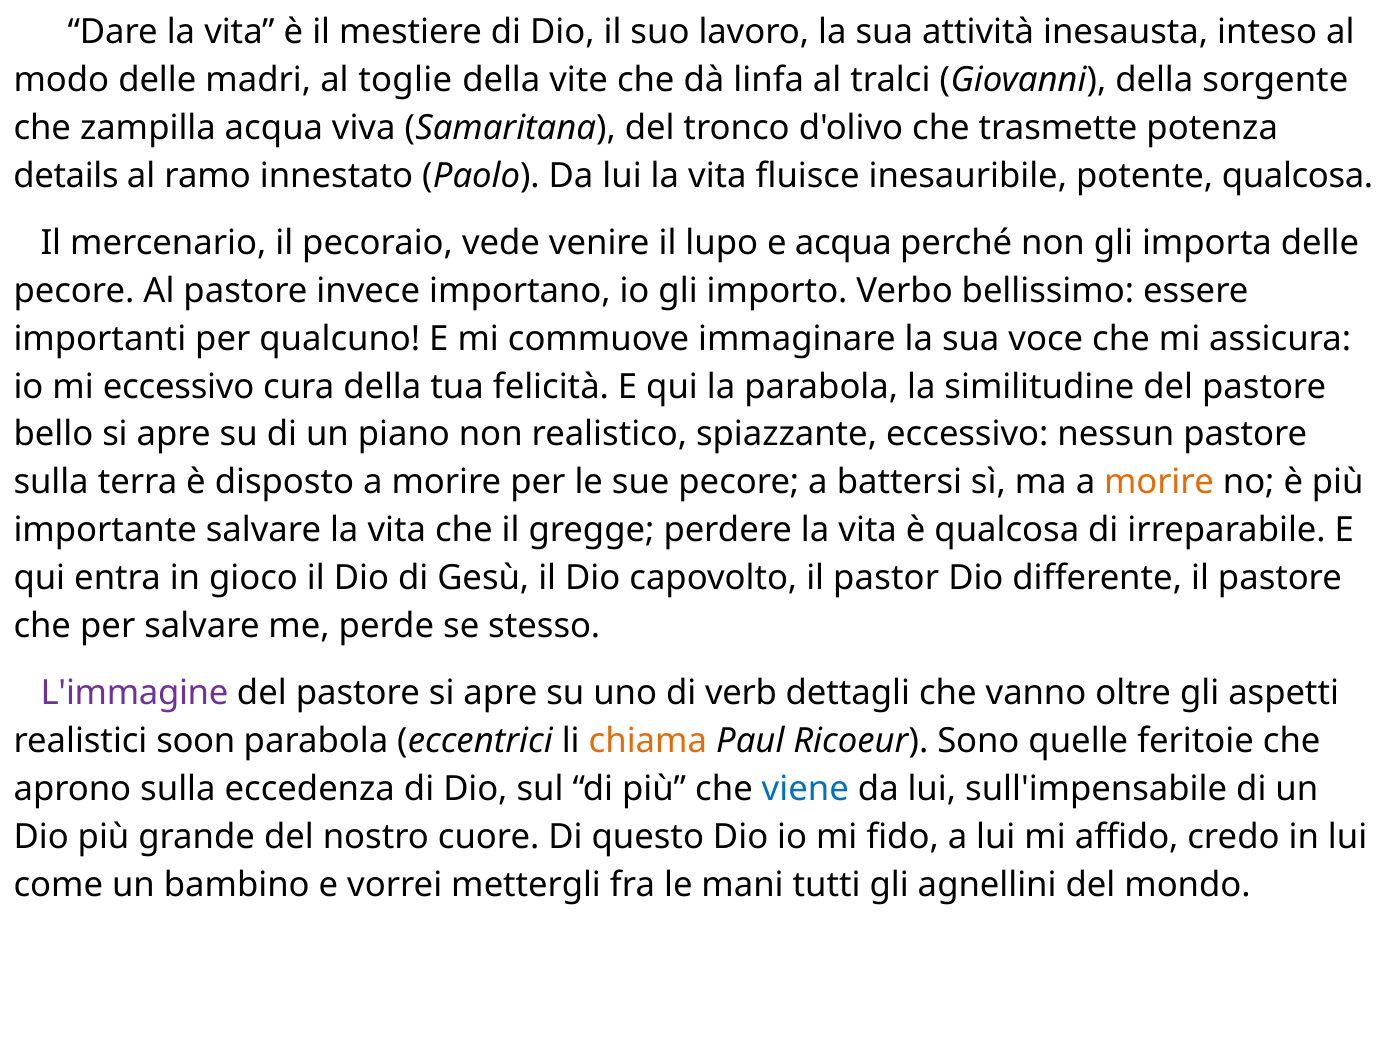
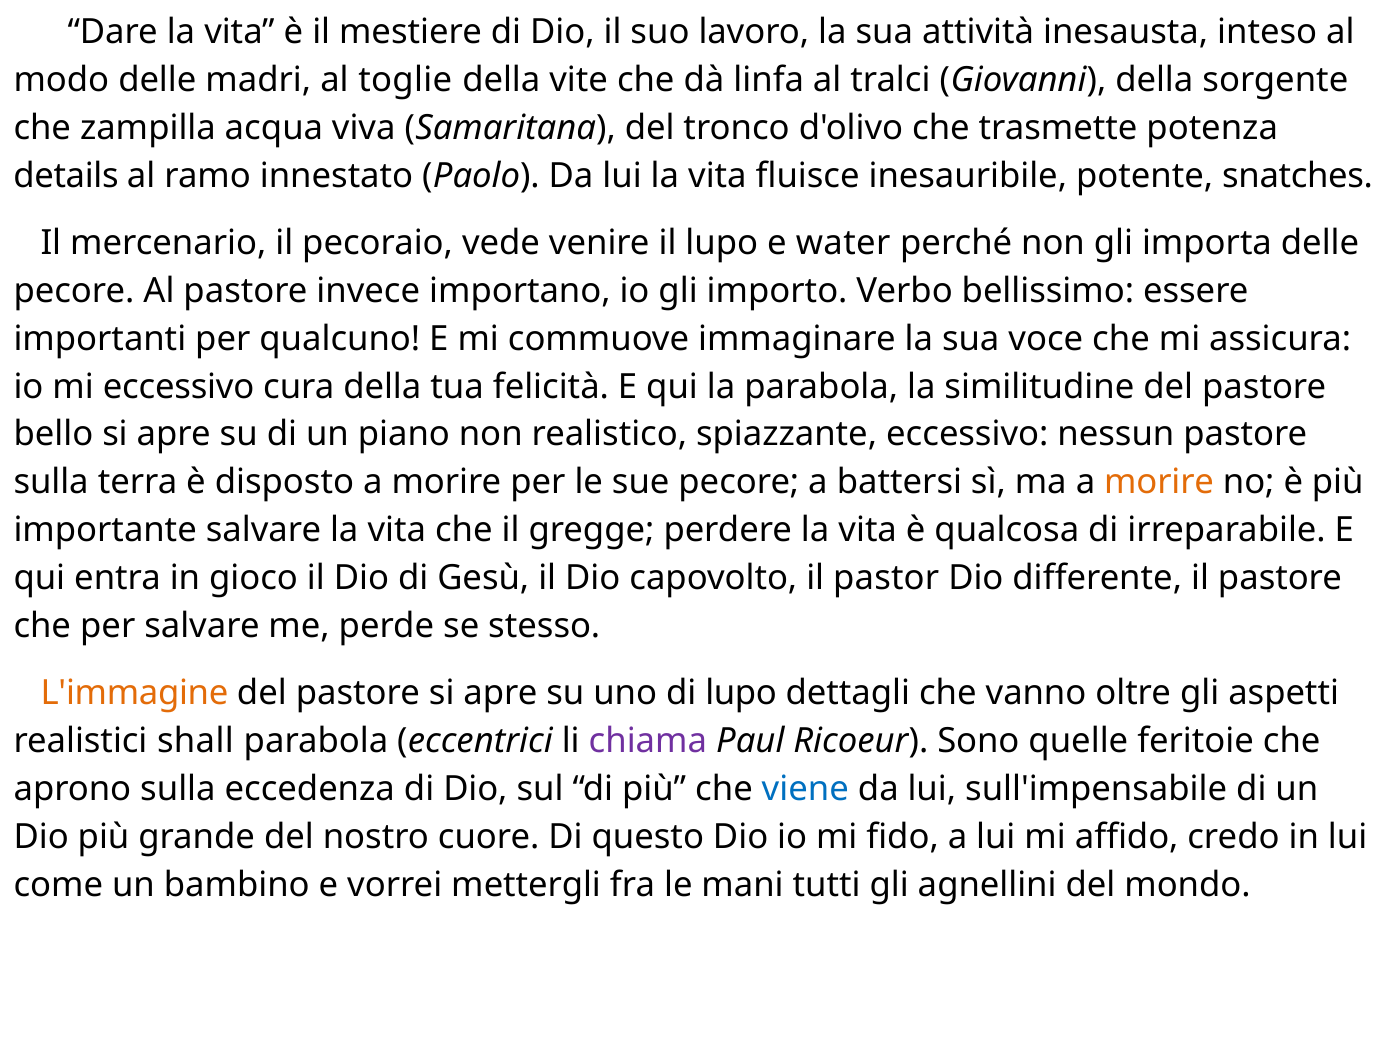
potente qualcosa: qualcosa -> snatches
e acqua: acqua -> water
L'immagine colour: purple -> orange
di verb: verb -> lupo
soon: soon -> shall
chiama colour: orange -> purple
